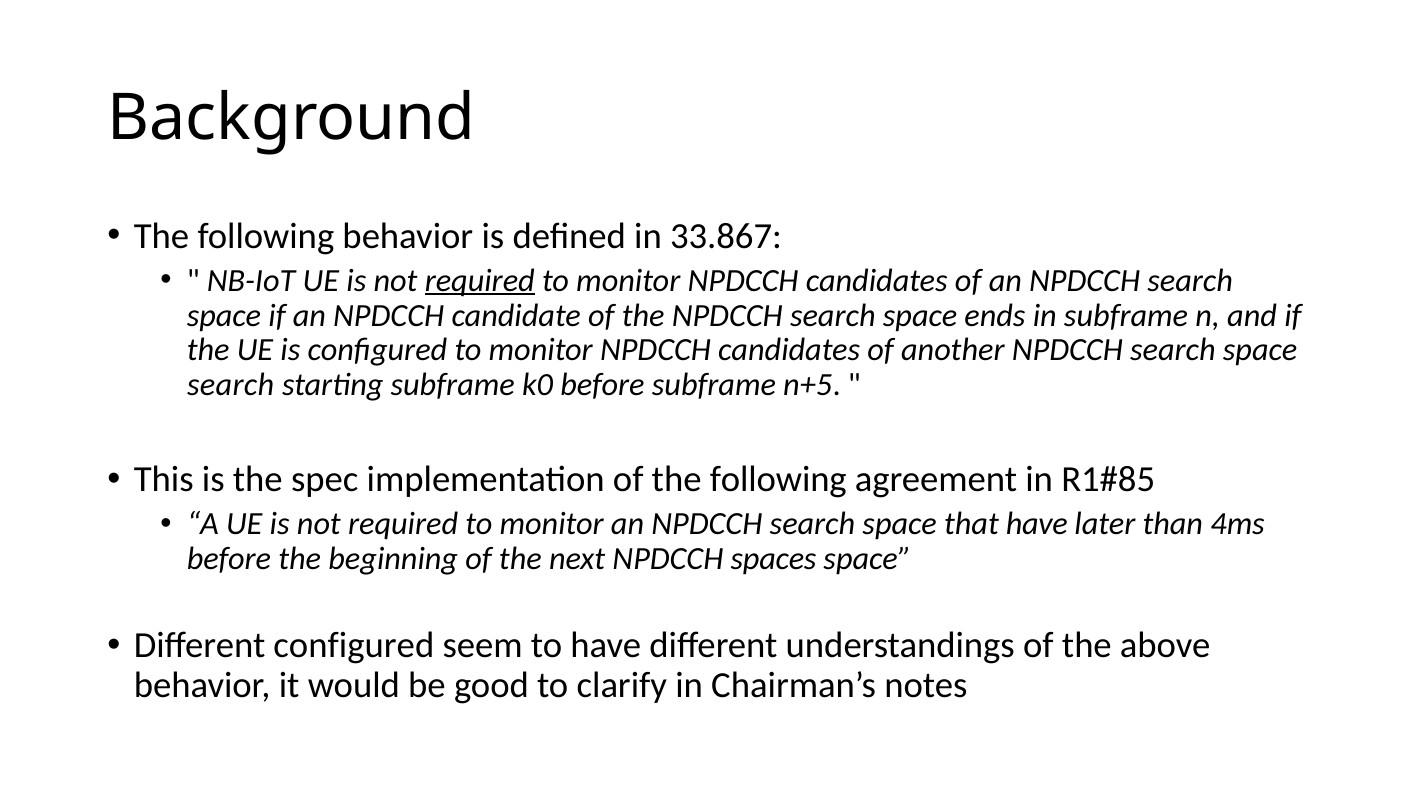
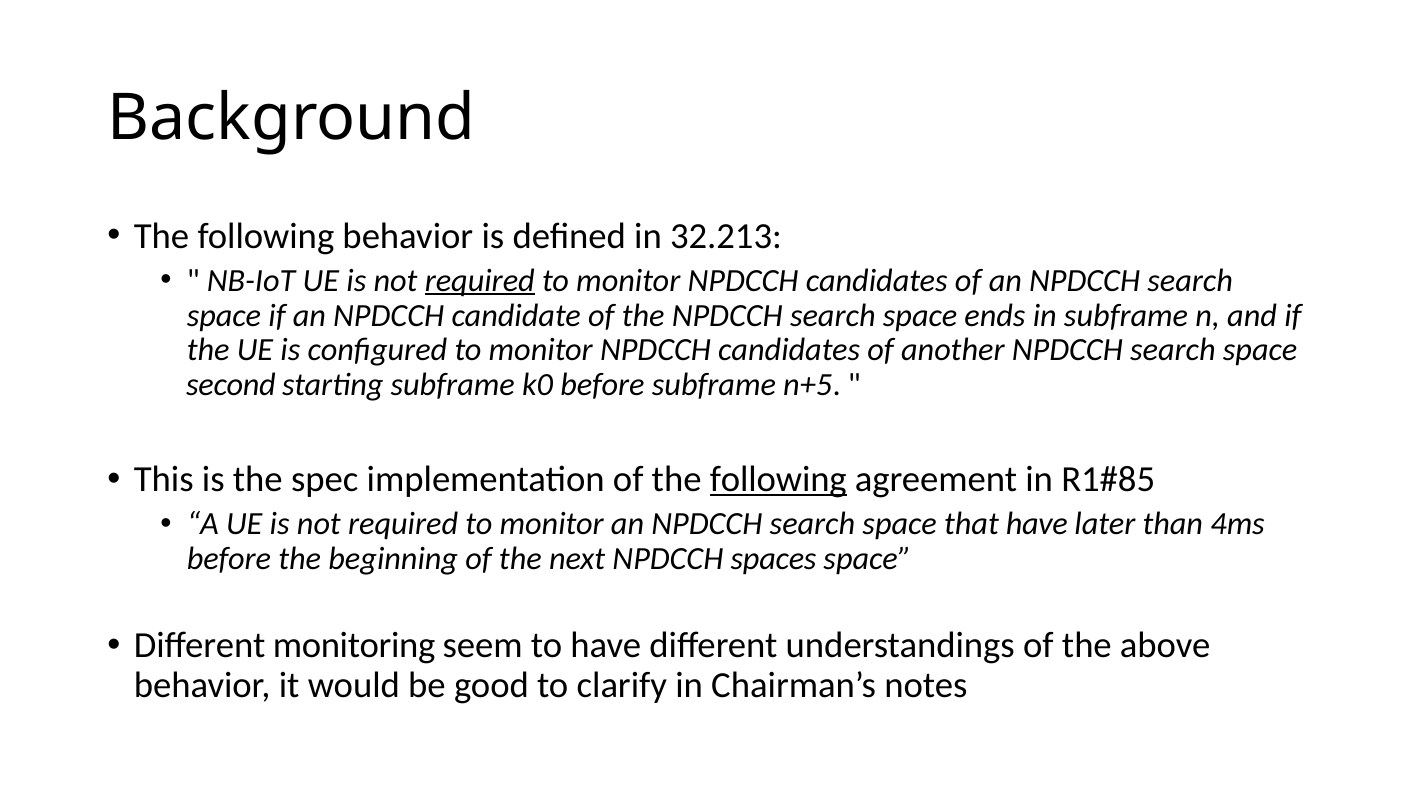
33.867: 33.867 -> 32.213
search at (231, 385): search -> second
following at (778, 479) underline: none -> present
Different configured: configured -> monitoring
